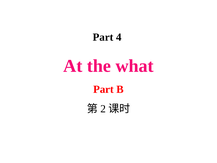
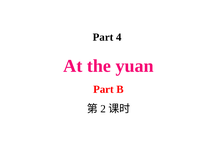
what: what -> yuan
